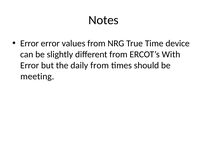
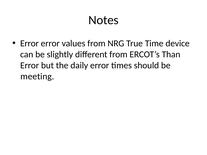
With: With -> Than
daily from: from -> error
